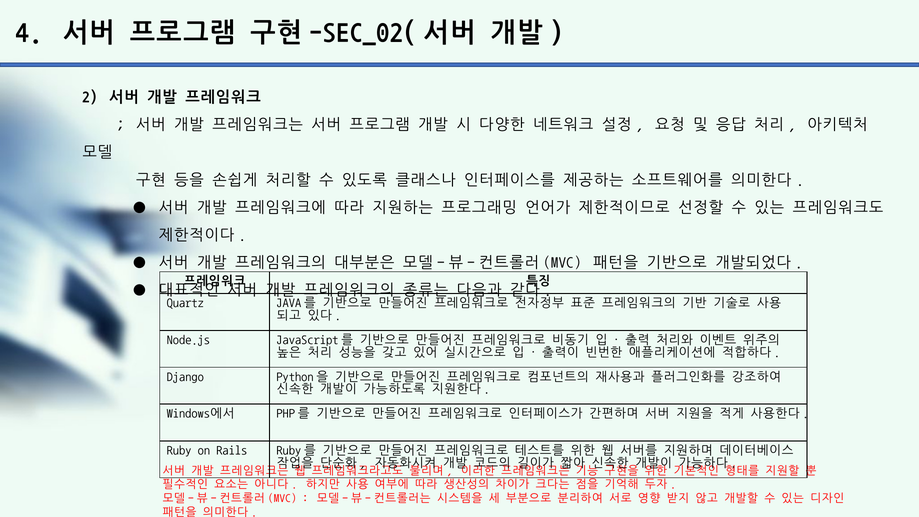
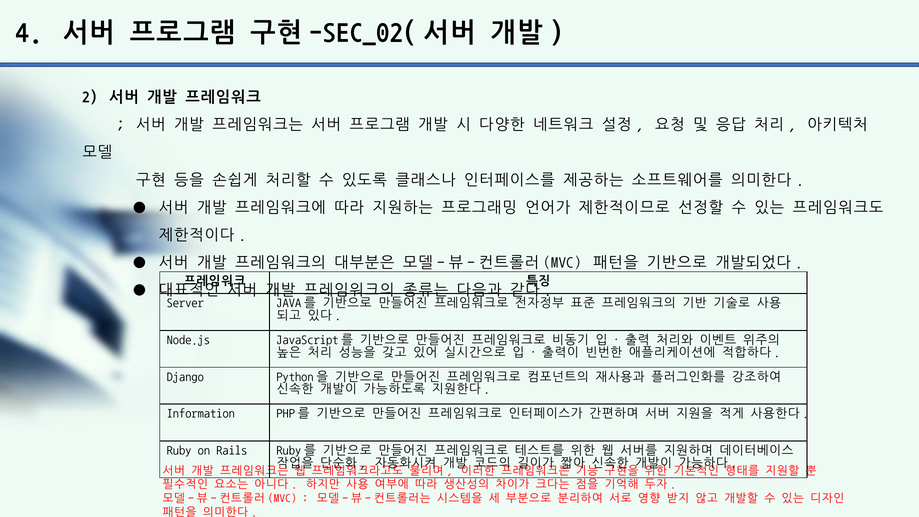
Quartz: Quartz -> Server
Windows에서: Windows에서 -> Information
